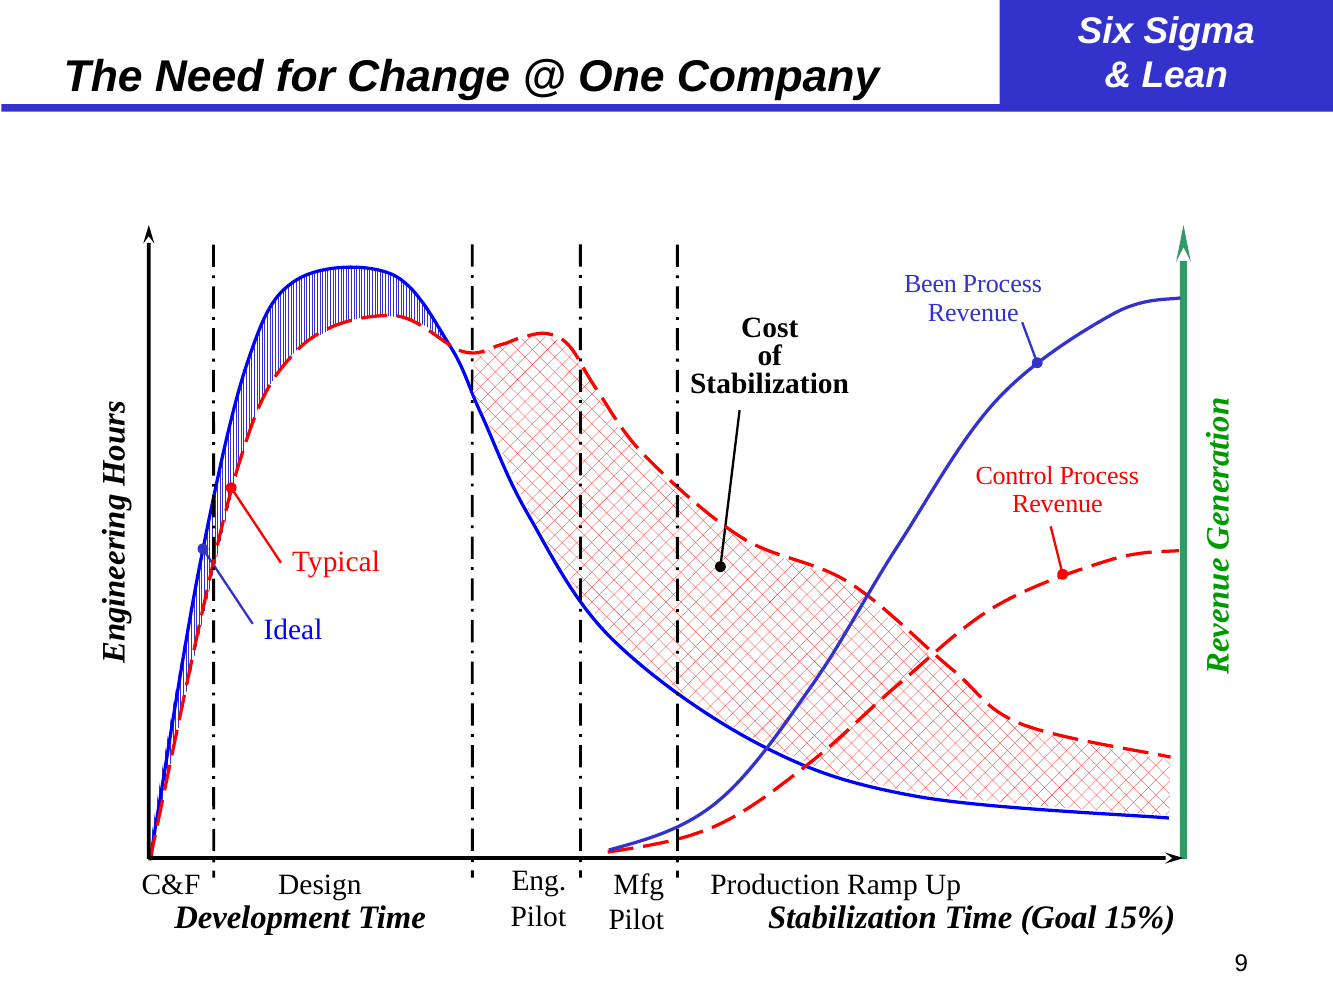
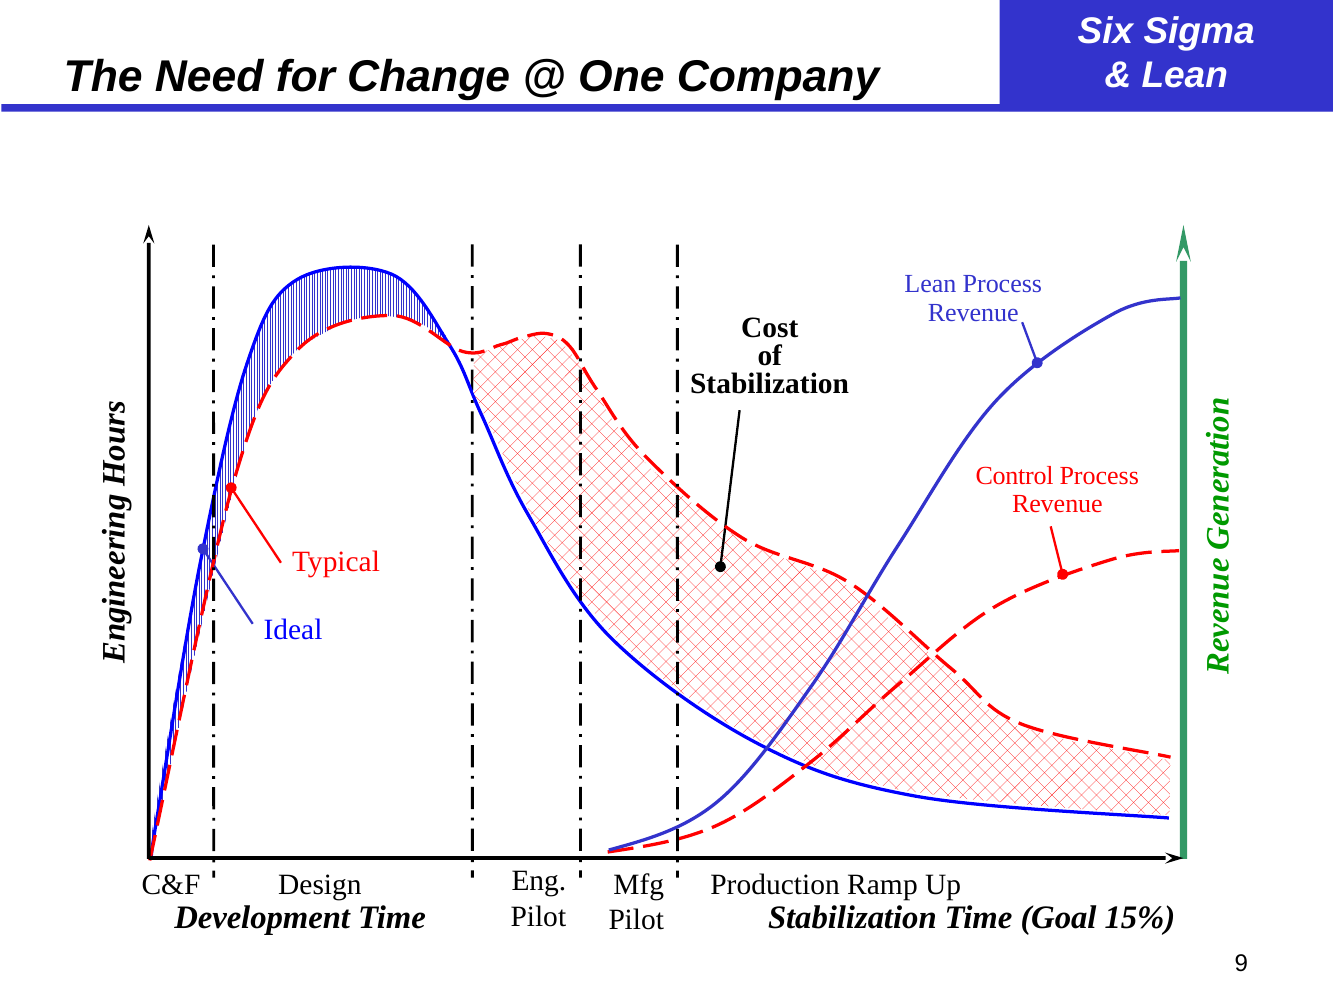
Been at (930, 284): Been -> Lean
